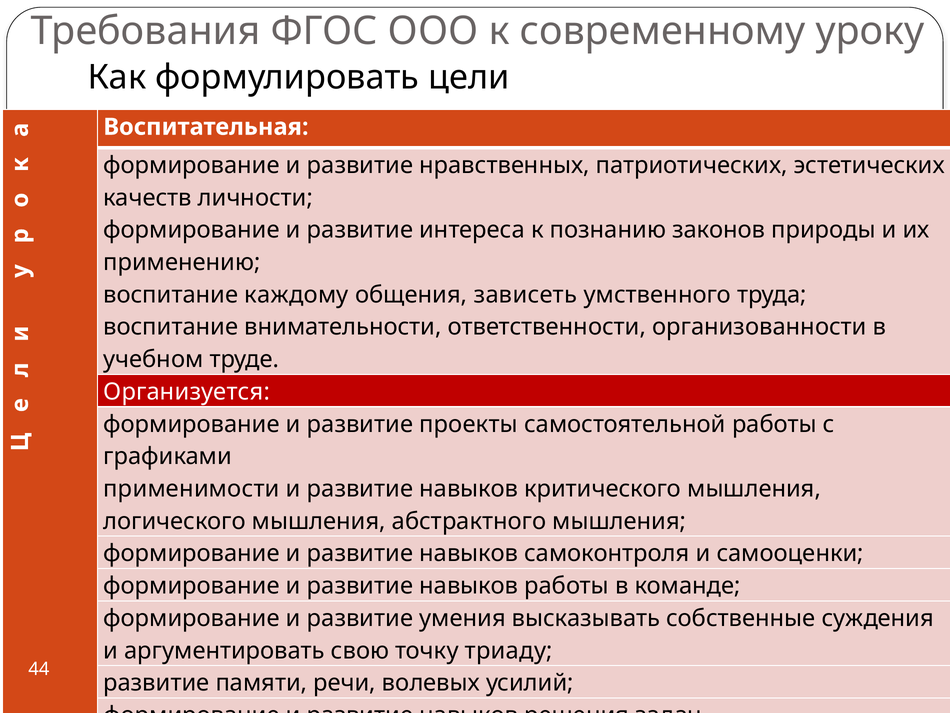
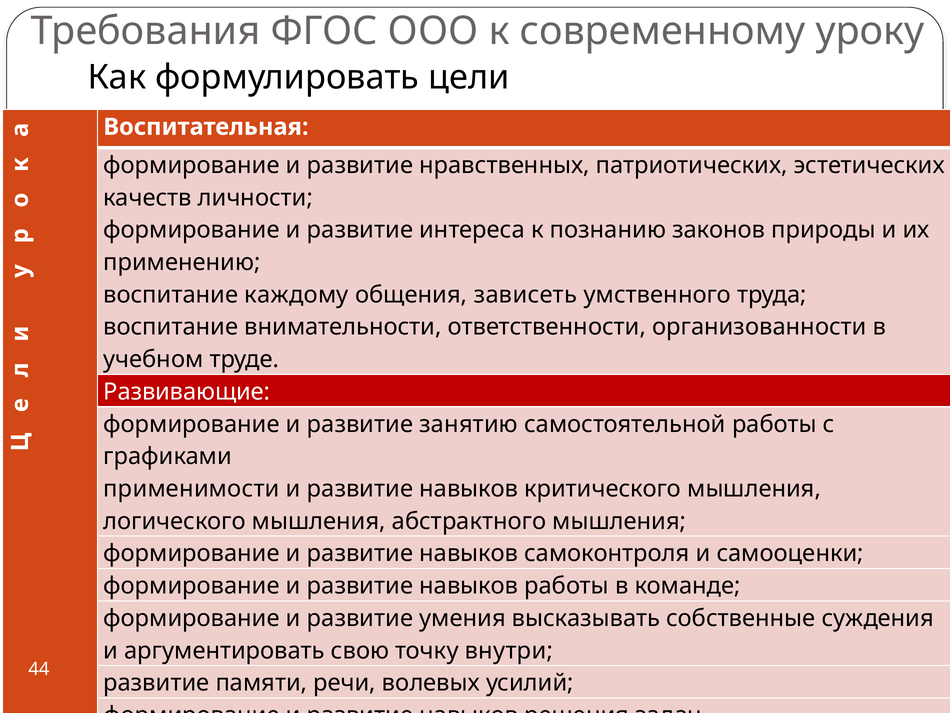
Организуется: Организуется -> Развивающие
проекты: проекты -> занятию
триаду: триаду -> внутри
